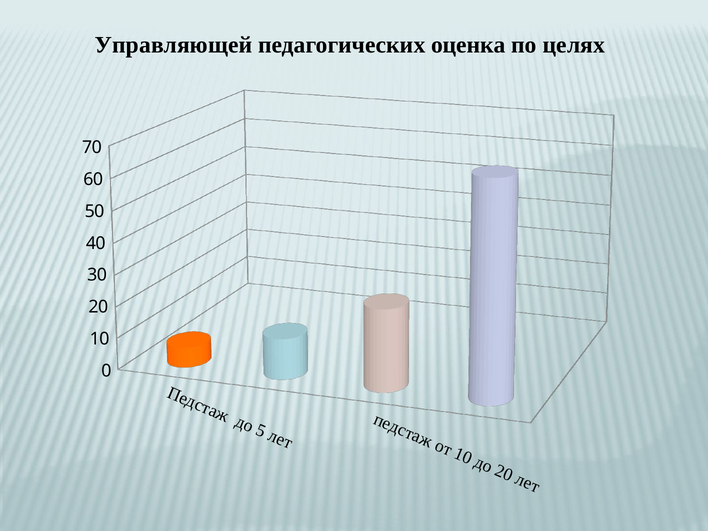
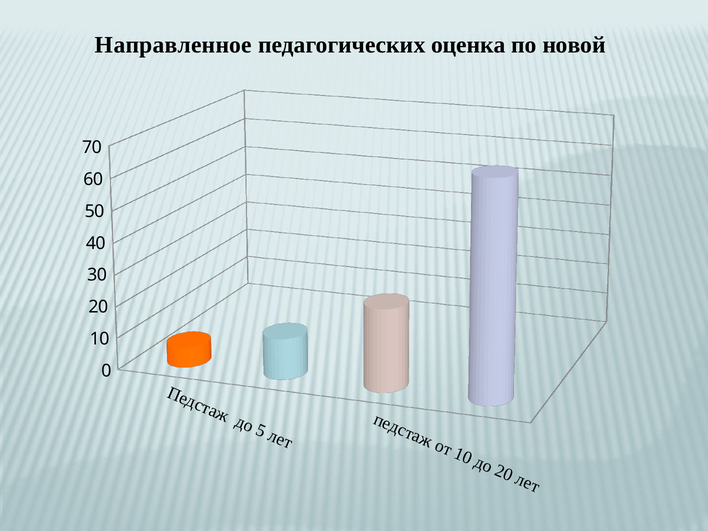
Управляющей: Управляющей -> Направленное
целях: целях -> новой
